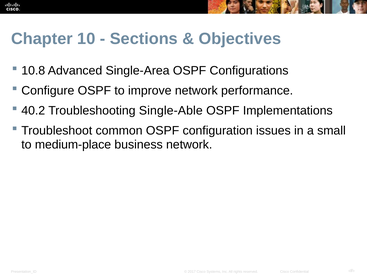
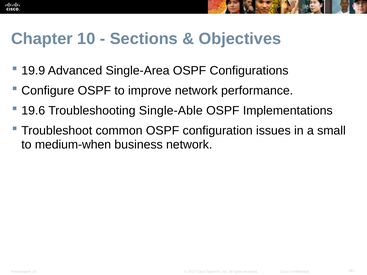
10.8: 10.8 -> 19.9
40.2: 40.2 -> 19.6
medium-place: medium-place -> medium-when
